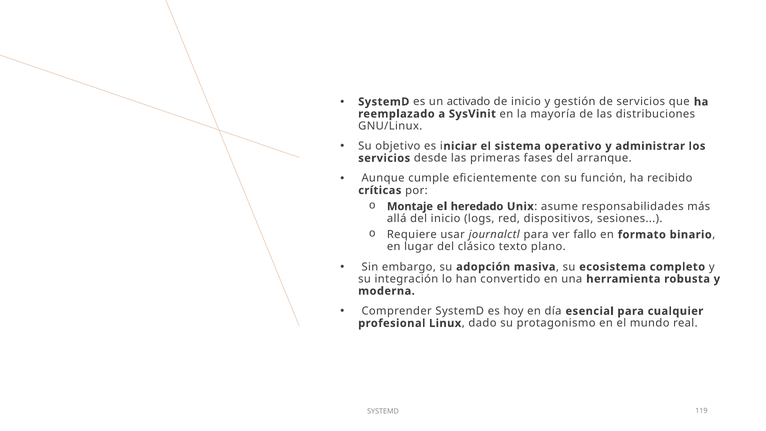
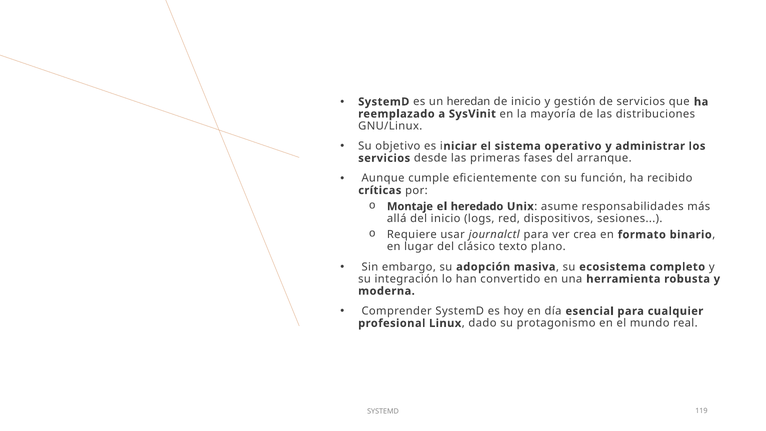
activado: activado -> heredan
fallo: fallo -> crea
